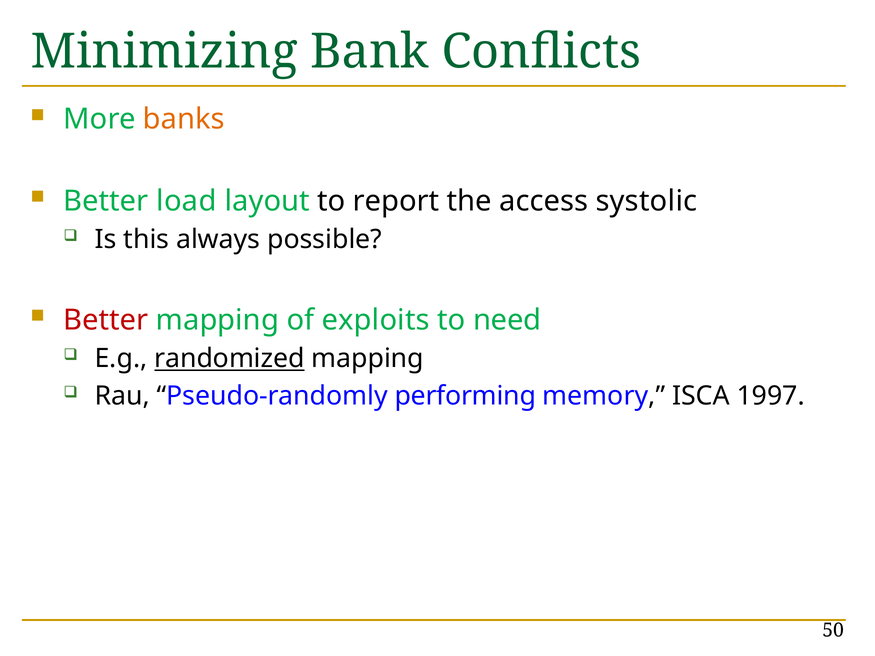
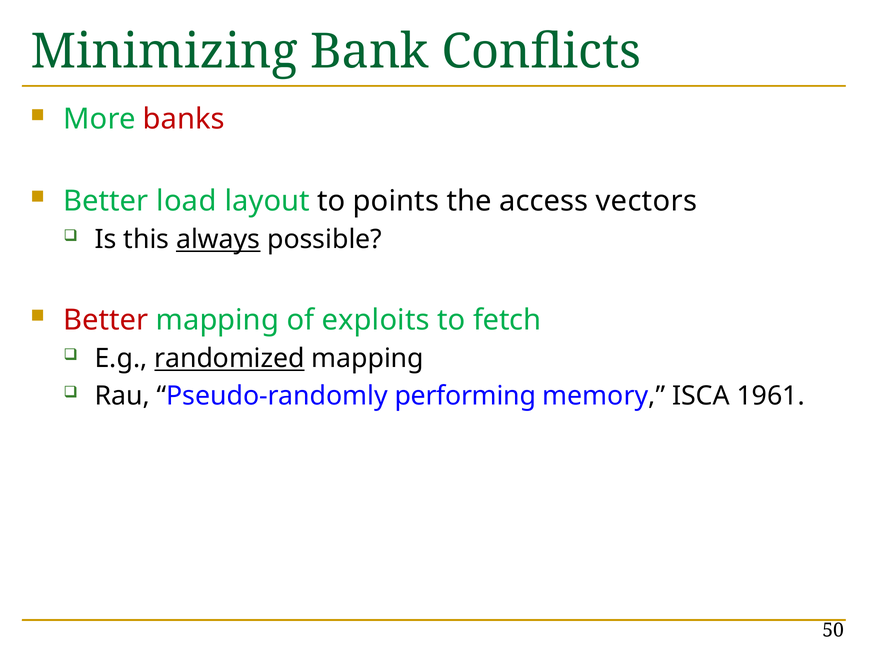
banks colour: orange -> red
report: report -> points
systolic: systolic -> vectors
always underline: none -> present
need: need -> fetch
1997: 1997 -> 1961
